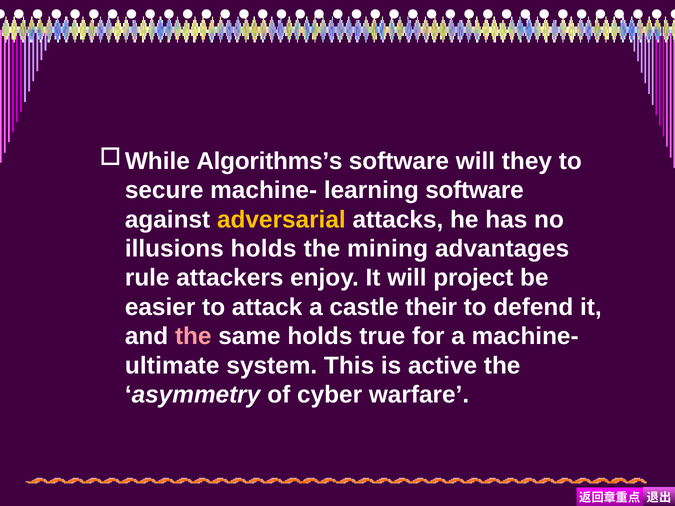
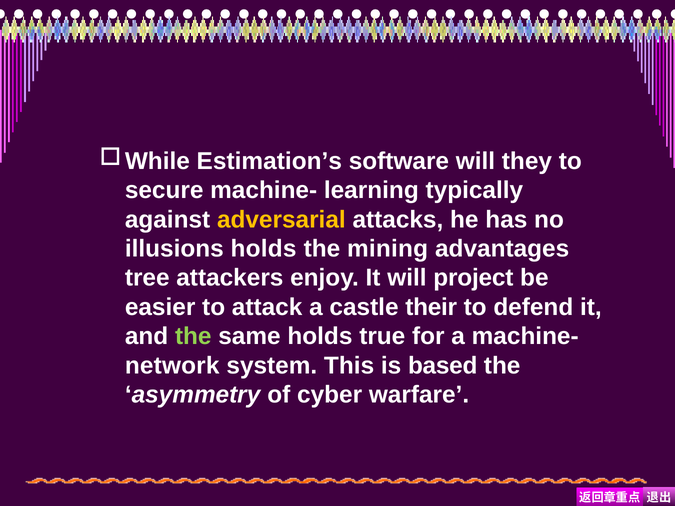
Algorithms’s: Algorithms’s -> Estimation’s
learning software: software -> typically
rule: rule -> tree
the at (193, 337) colour: pink -> light green
ultimate: ultimate -> network
active: active -> based
